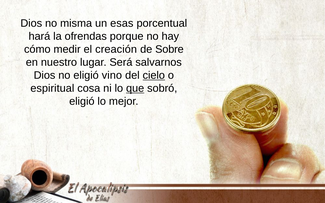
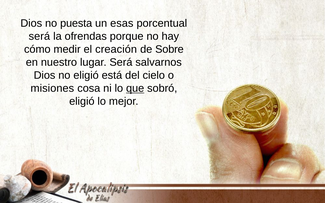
misma: misma -> puesta
hará at (39, 36): hará -> será
vino: vino -> está
cielo underline: present -> none
espiritual: espiritual -> misiones
